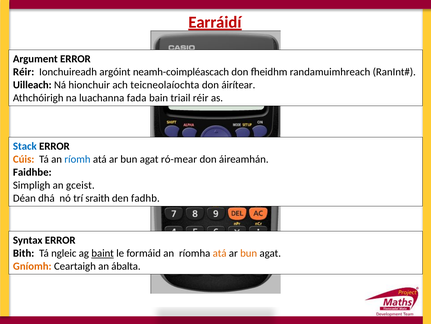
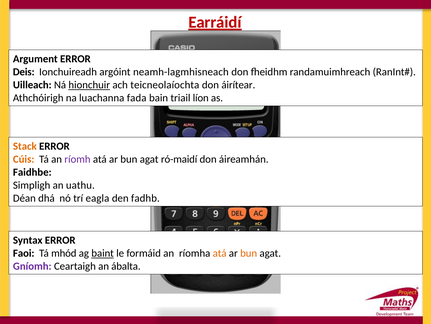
Réir at (24, 72): Réir -> Deis
neamh-coimpléascach: neamh-coimpléascach -> neamh-lagmhisneach
hionchuir underline: none -> present
triail réir: réir -> líon
Stack colour: blue -> orange
ríomh colour: blue -> purple
ró-mear: ró-mear -> ró-maidí
gceist: gceist -> uathu
sraith: sraith -> eagla
Bith: Bith -> Faoi
ngleic: ngleic -> mhód
Gníomh colour: orange -> purple
